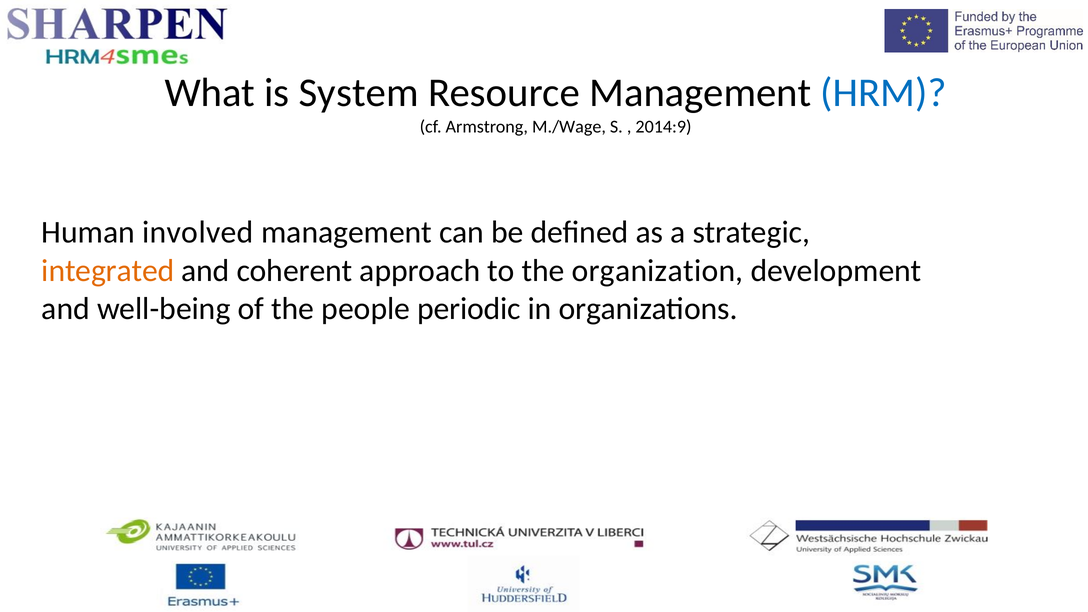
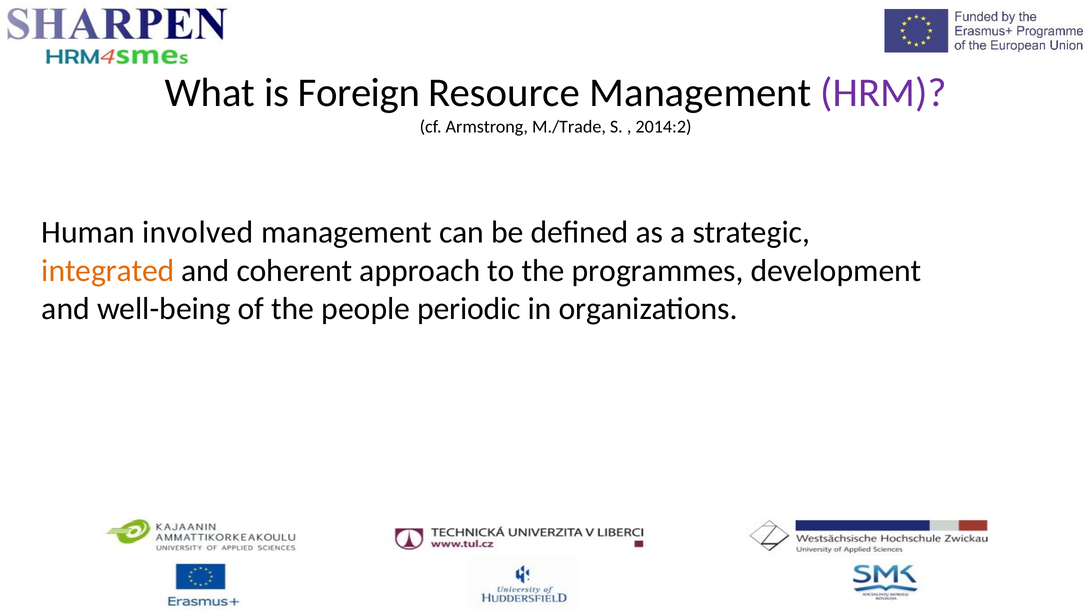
System: System -> Foreign
HRM colour: blue -> purple
M./Wage: M./Wage -> M./Trade
2014:9: 2014:9 -> 2014:2
organization: organization -> programmes
